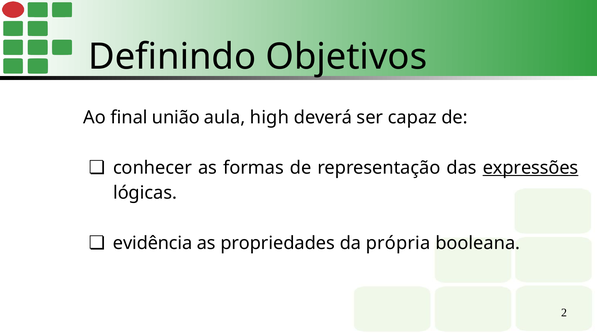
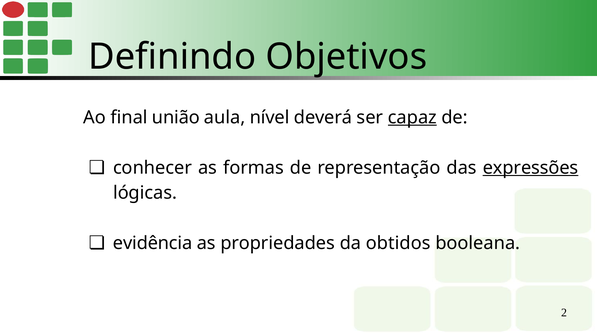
high: high -> nível
capaz underline: none -> present
própria: própria -> obtidos
